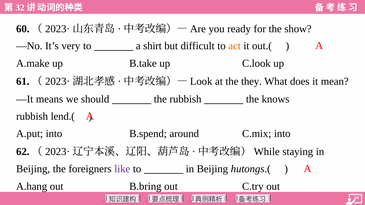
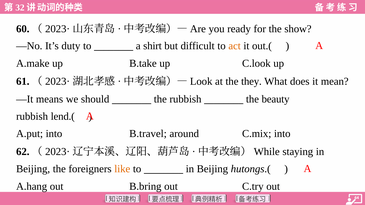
very: very -> duty
knows: knows -> beauty
B.spend: B.spend -> B.travel
like colour: purple -> orange
